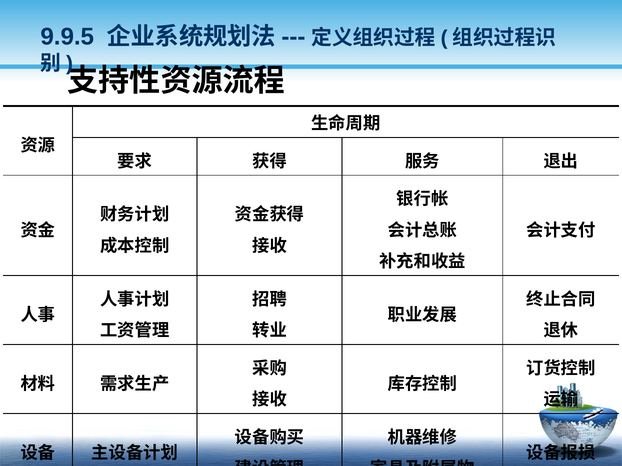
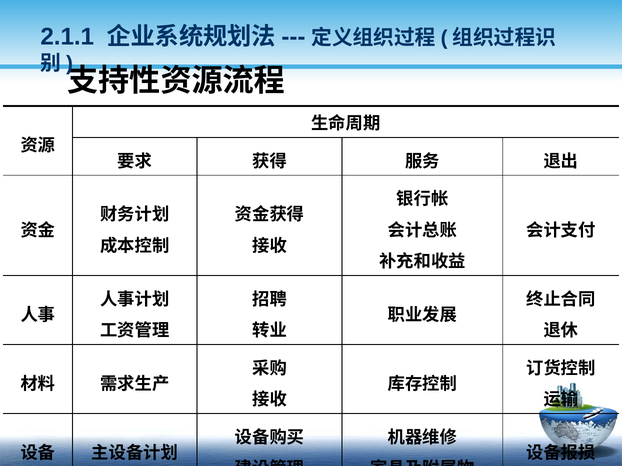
9.9.5: 9.9.5 -> 2.1.1
